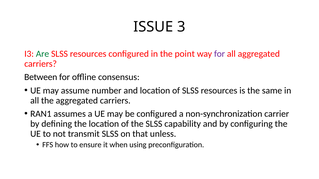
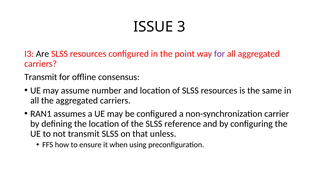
Are colour: green -> black
Between at (41, 77): Between -> Transmit
capability: capability -> reference
